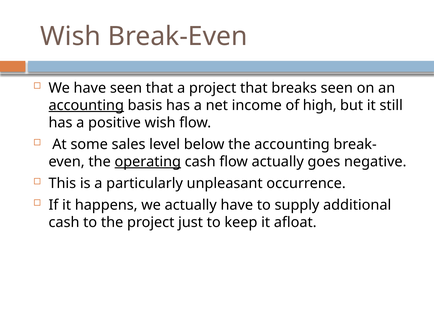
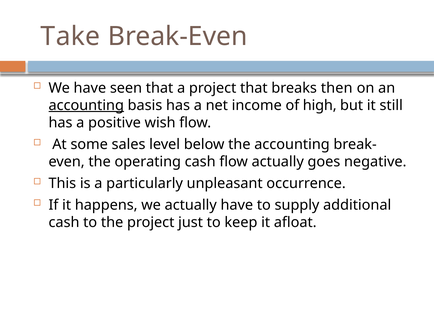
Wish at (71, 36): Wish -> Take
breaks seen: seen -> then
operating underline: present -> none
